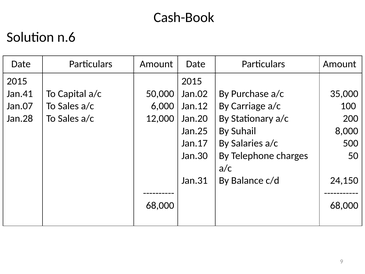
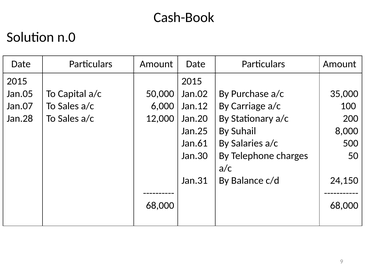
n.6: n.6 -> n.0
Jan.41: Jan.41 -> Jan.05
Jan.17: Jan.17 -> Jan.61
